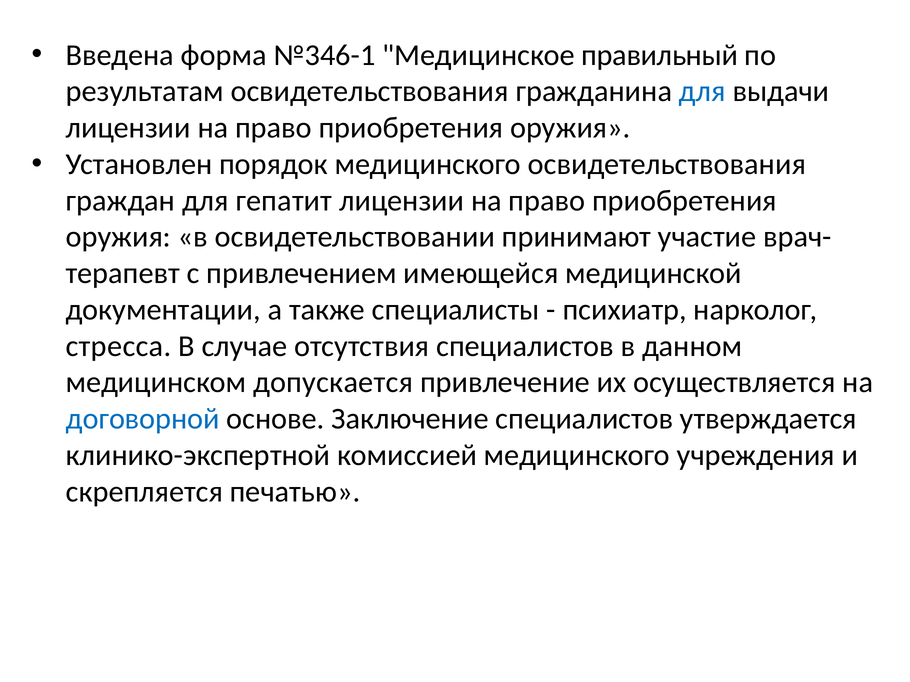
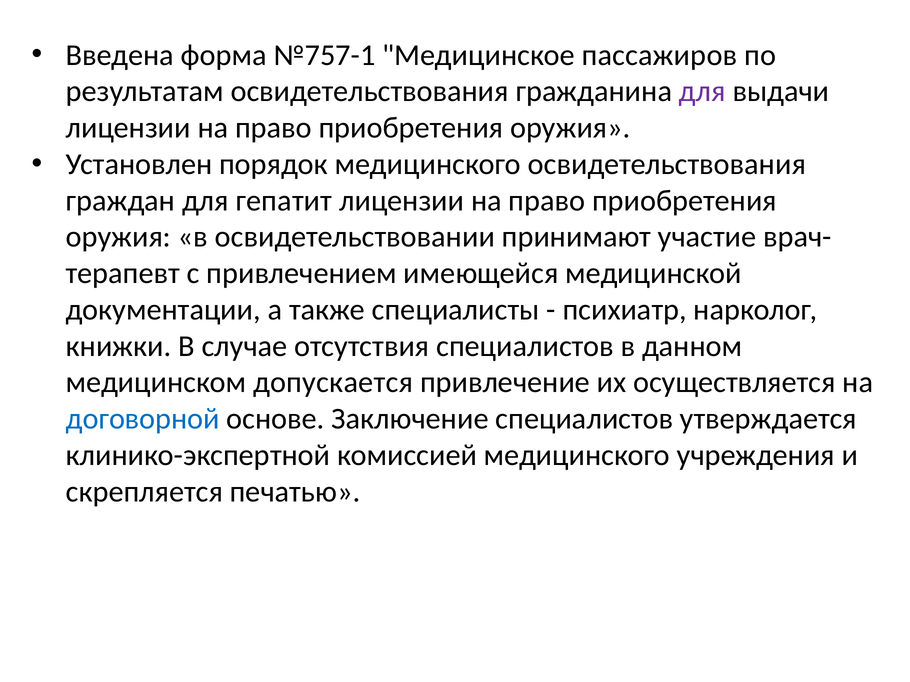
№346-1: №346-1 -> №757-1
правильный: правильный -> пассажиров
для at (702, 92) colour: blue -> purple
стресса: стресса -> книжки
